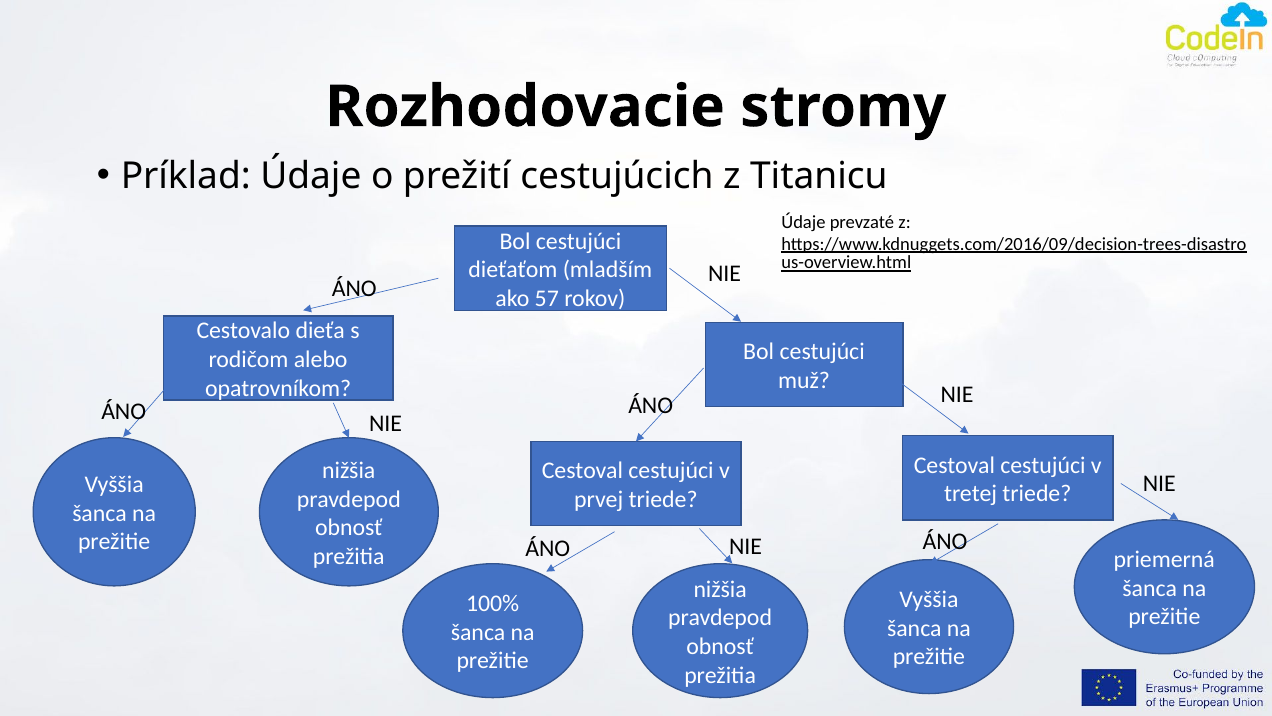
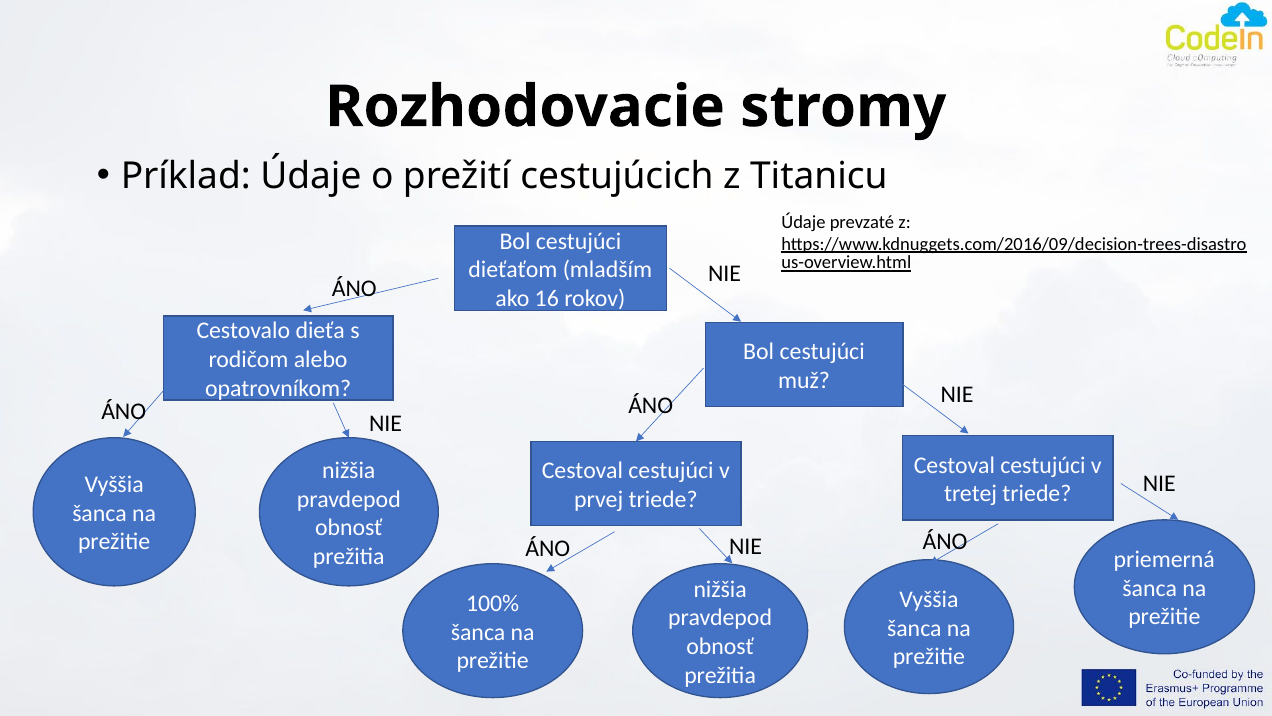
57: 57 -> 16
